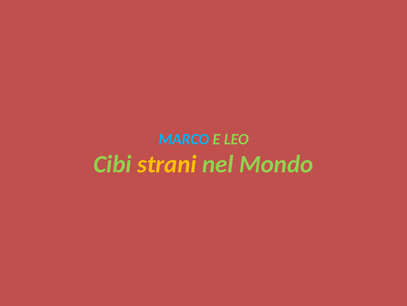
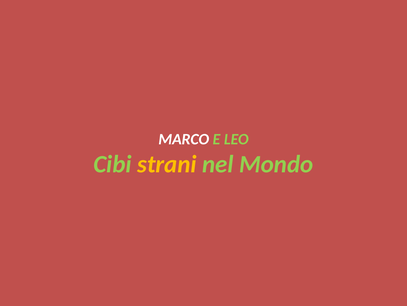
MARCO colour: light blue -> white
